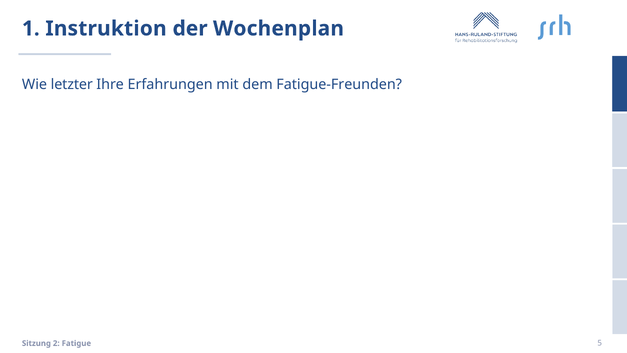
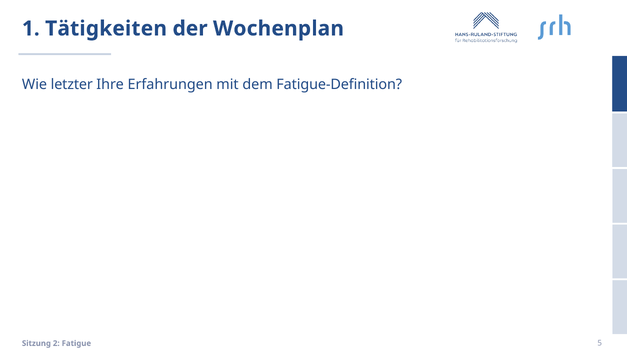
Instruktion: Instruktion -> Tätigkeiten
Fatigue-Freunden: Fatigue-Freunden -> Fatigue-Definition
